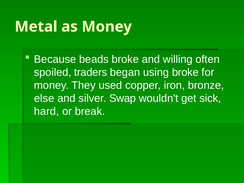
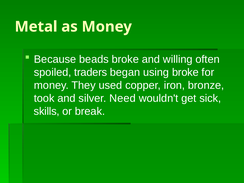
else: else -> took
Swap: Swap -> Need
hard: hard -> skills
